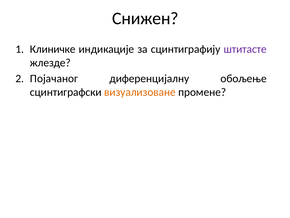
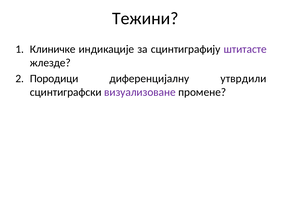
Снижен: Снижен -> Тежини
Појачаног: Појачаног -> Породици
обољење: обољење -> утврдили
визуализоване colour: orange -> purple
